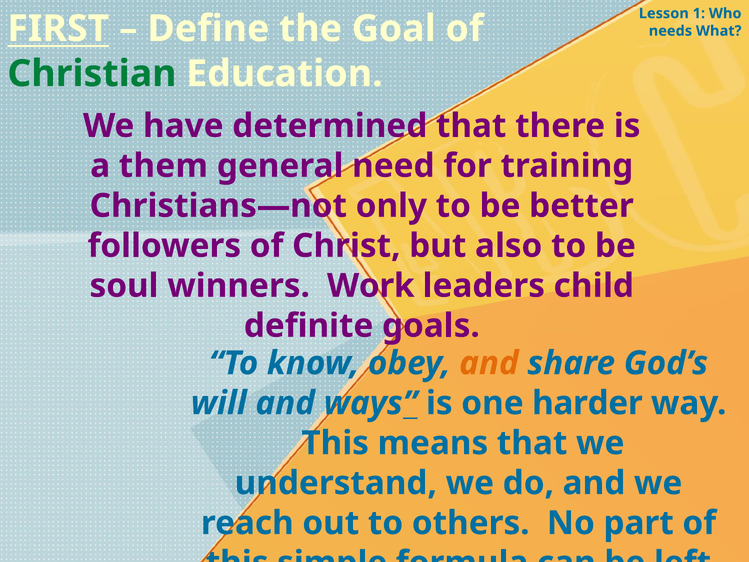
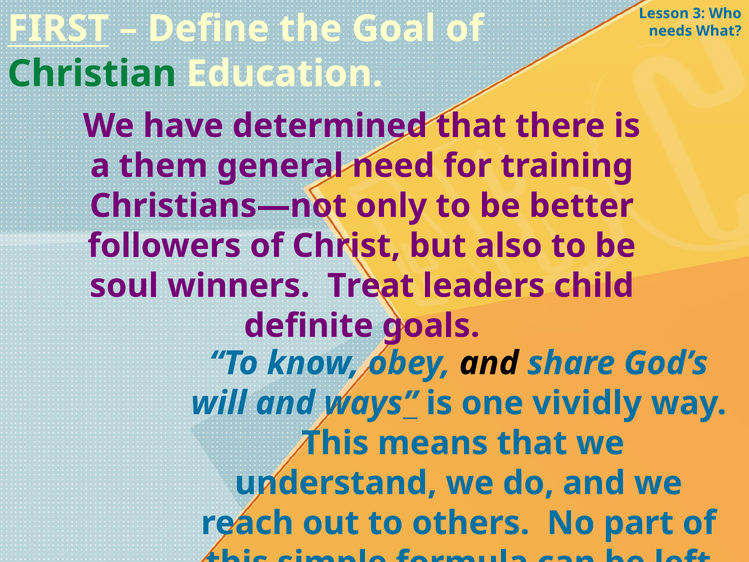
1: 1 -> 3
Work: Work -> Treat
and at (489, 363) colour: orange -> black
harder: harder -> vividly
